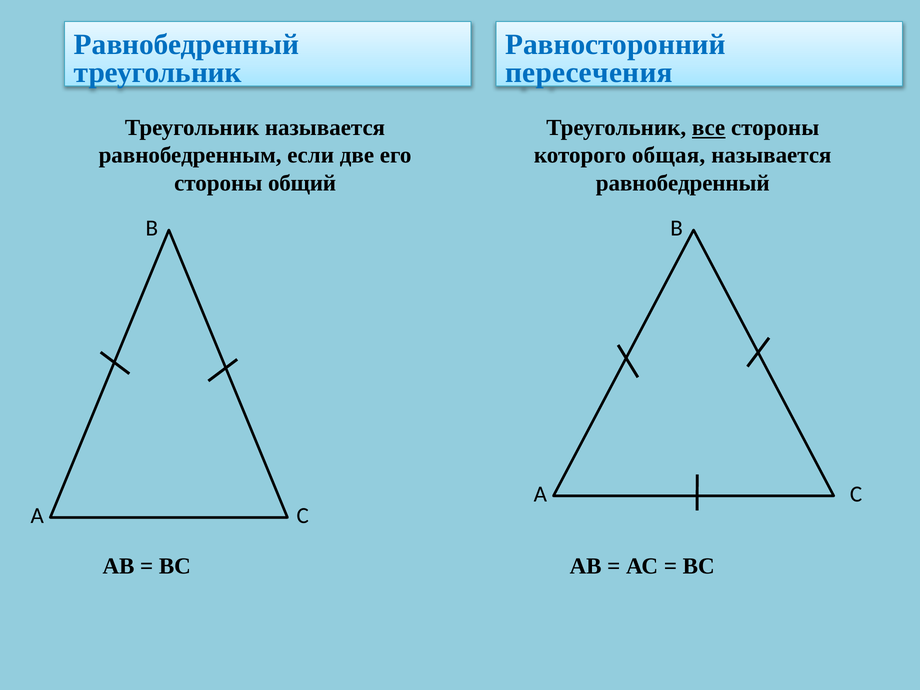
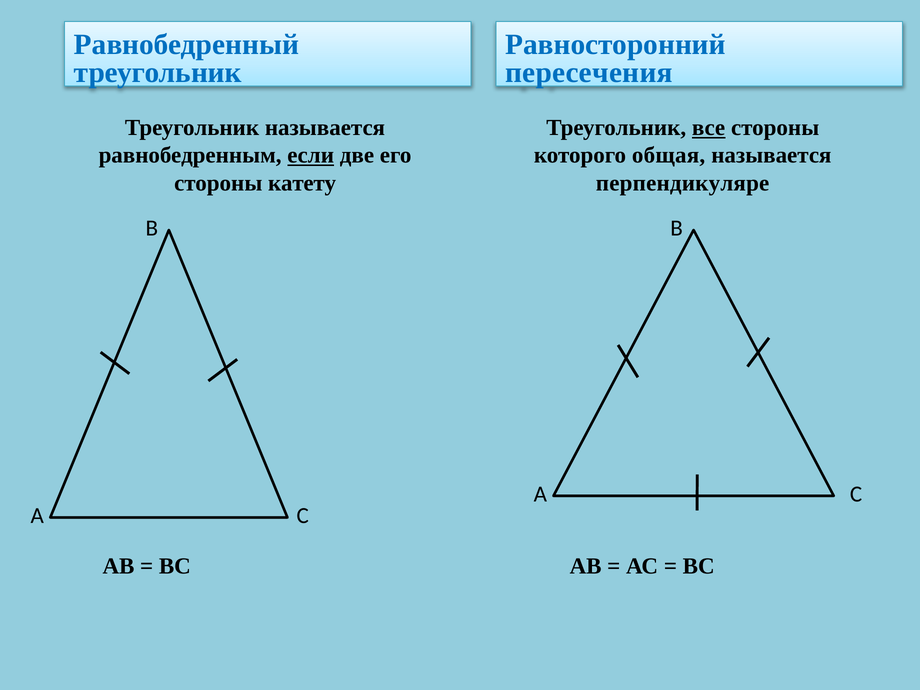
если underline: none -> present
общий: общий -> катету
равнобедренный at (683, 183): равнобедренный -> перпендикуляре
